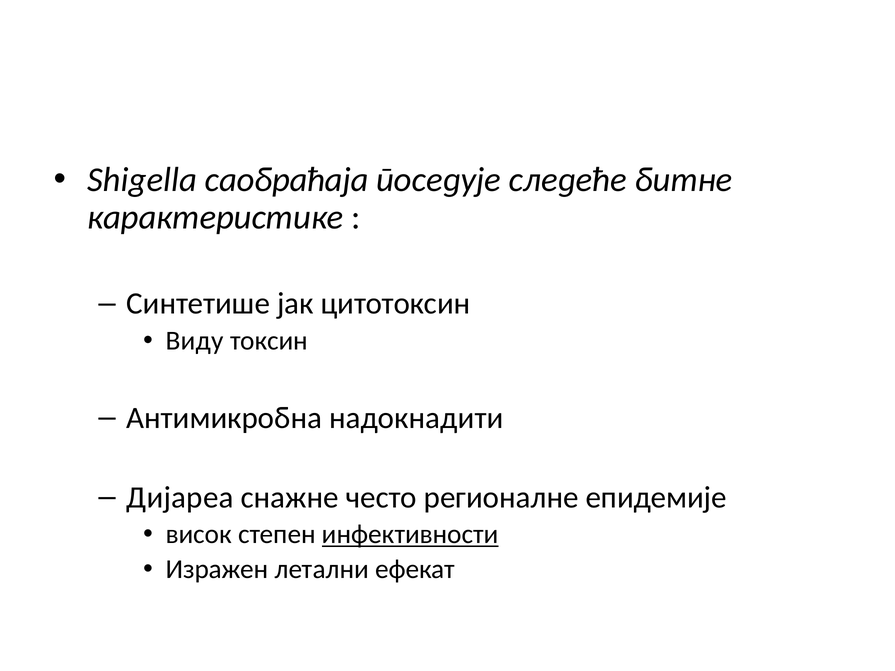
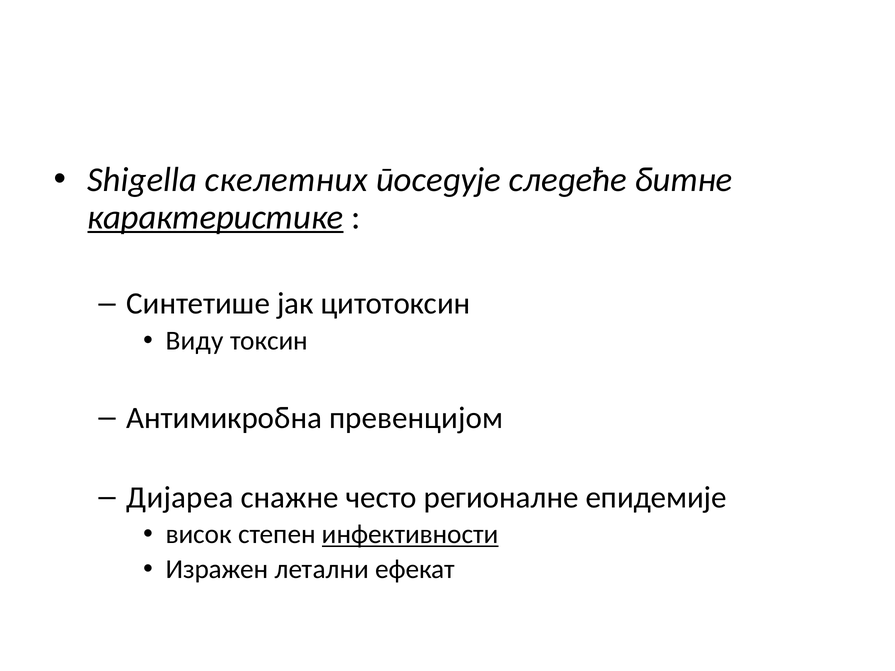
саобраћаја: саобраћаја -> скелетних
карактеристике underline: none -> present
надокнадити: надокнадити -> превенцијом
